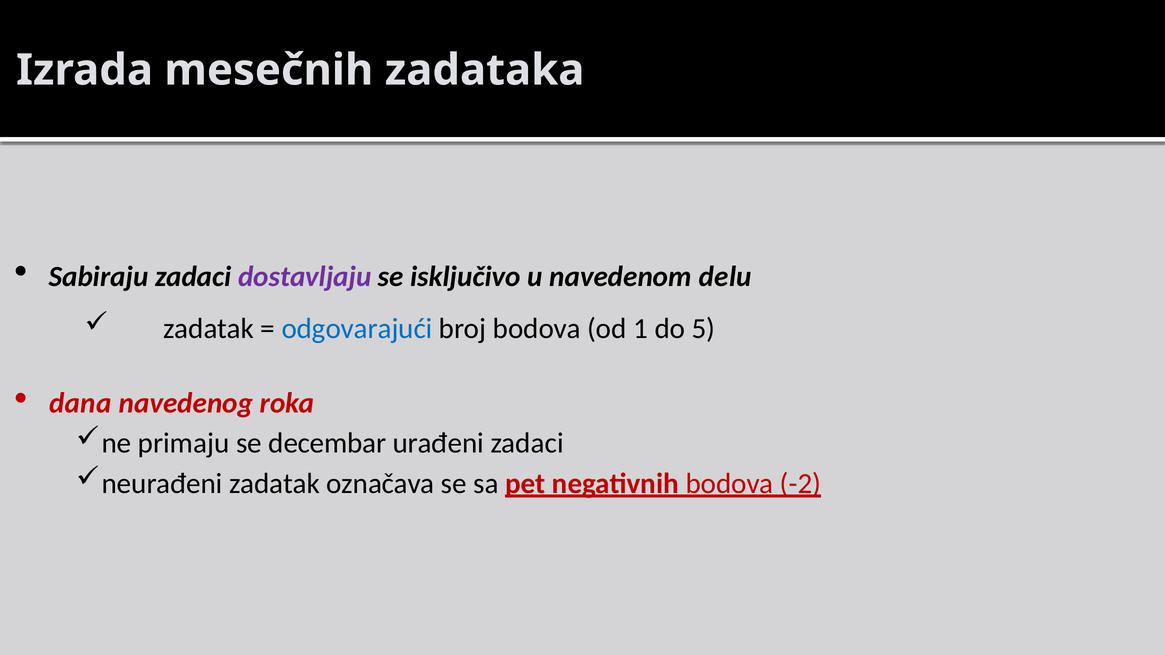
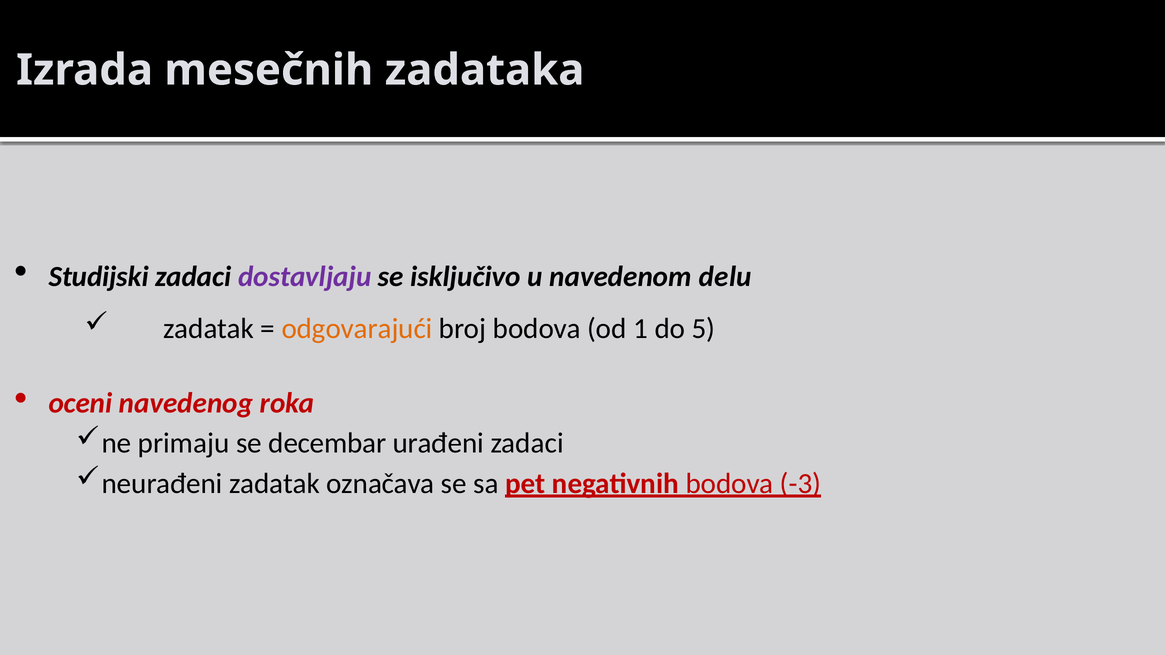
Sabiraju: Sabiraju -> Studijski
odgovarajući colour: blue -> orange
dana: dana -> oceni
-2: -2 -> -3
